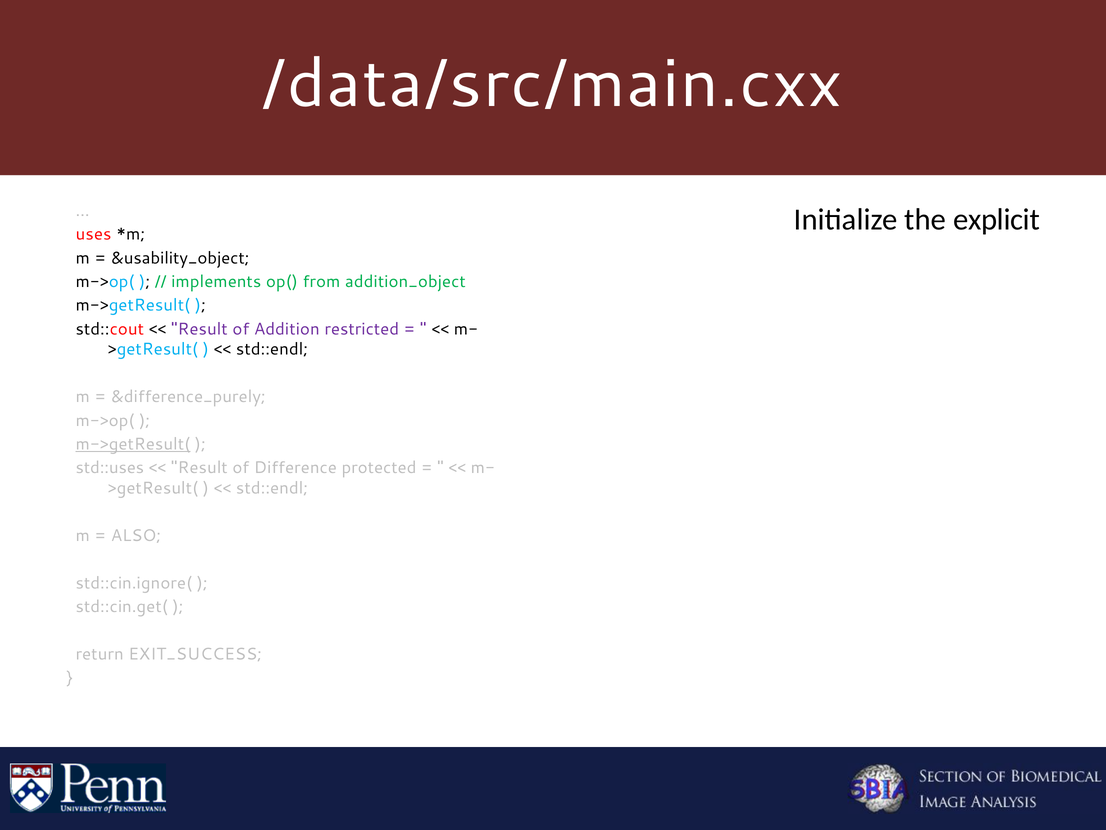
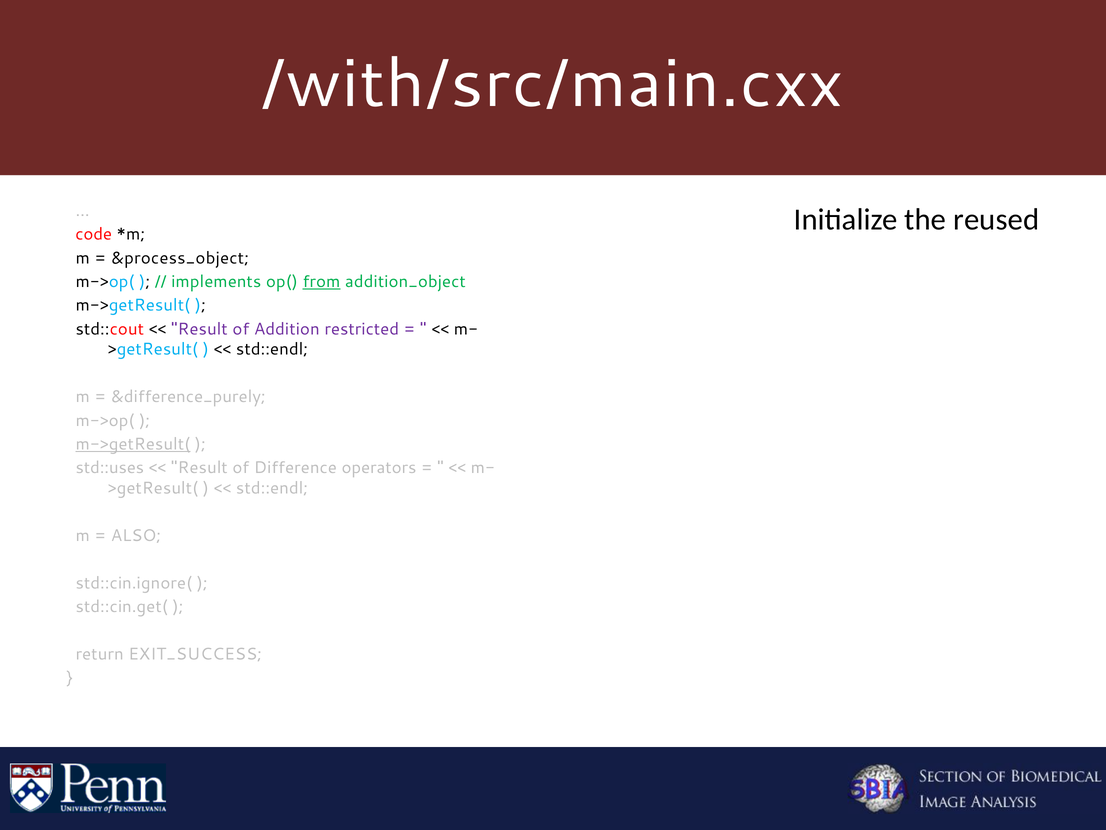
/data/src/main.cxx: /data/src/main.cxx -> /with/src/main.cxx
explicit: explicit -> reused
uses: uses -> code
&usability_object: &usability_object -> &process_object
from underline: none -> present
protected: protected -> operators
